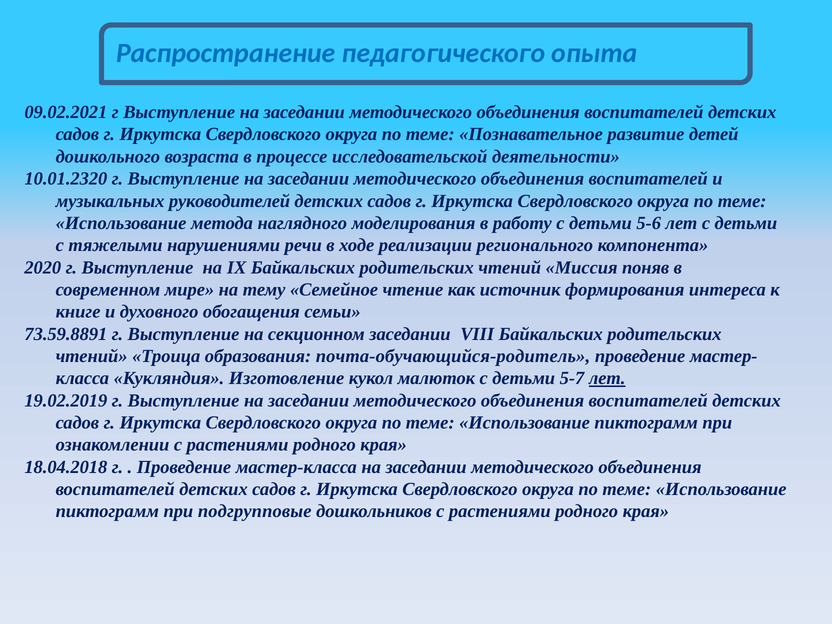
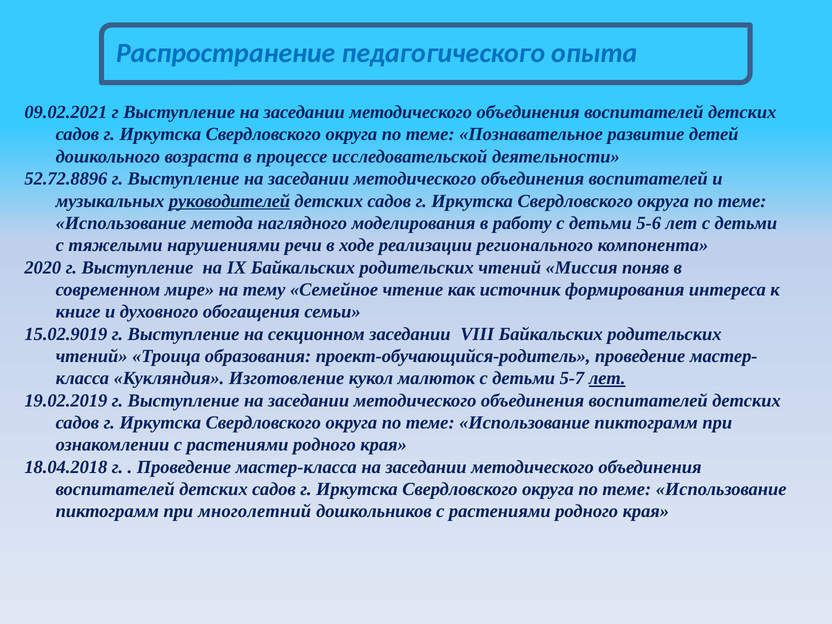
10.01.2320: 10.01.2320 -> 52.72.8896
руководителей underline: none -> present
73.59.8891: 73.59.8891 -> 15.02.9019
почта-обучающийся-родитель: почта-обучающийся-родитель -> проект-обучающийся-родитель
подгрупповые: подгрупповые -> многолетний
